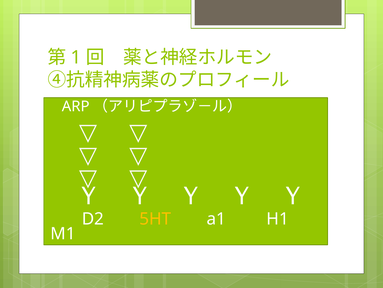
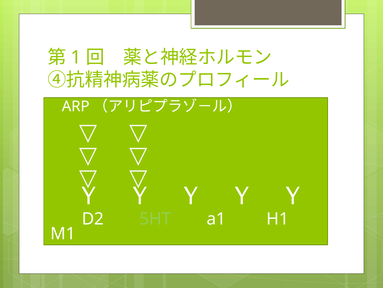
5HT colour: yellow -> light green
